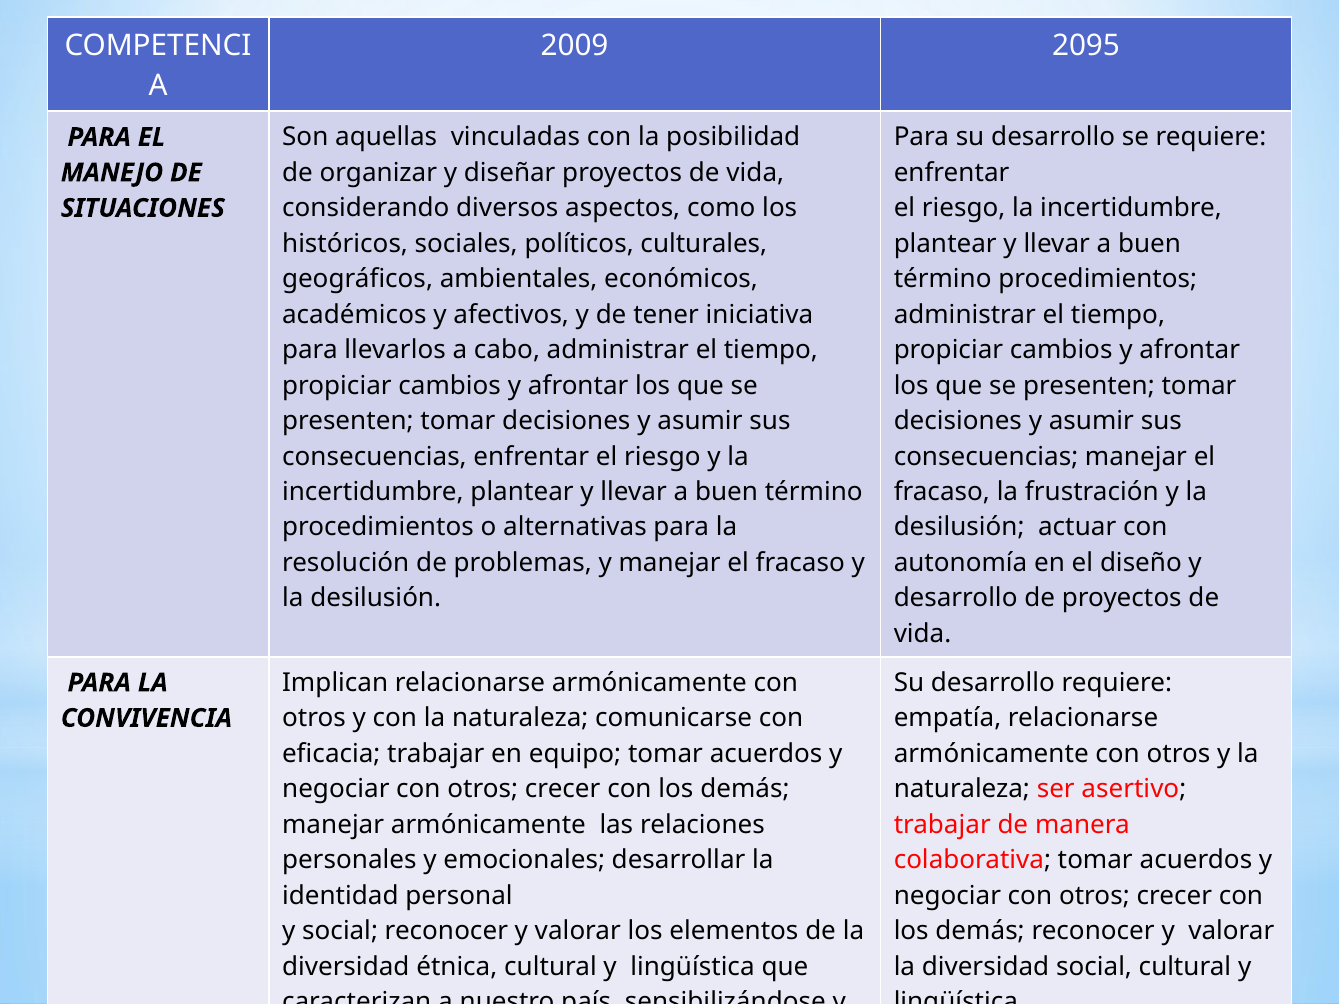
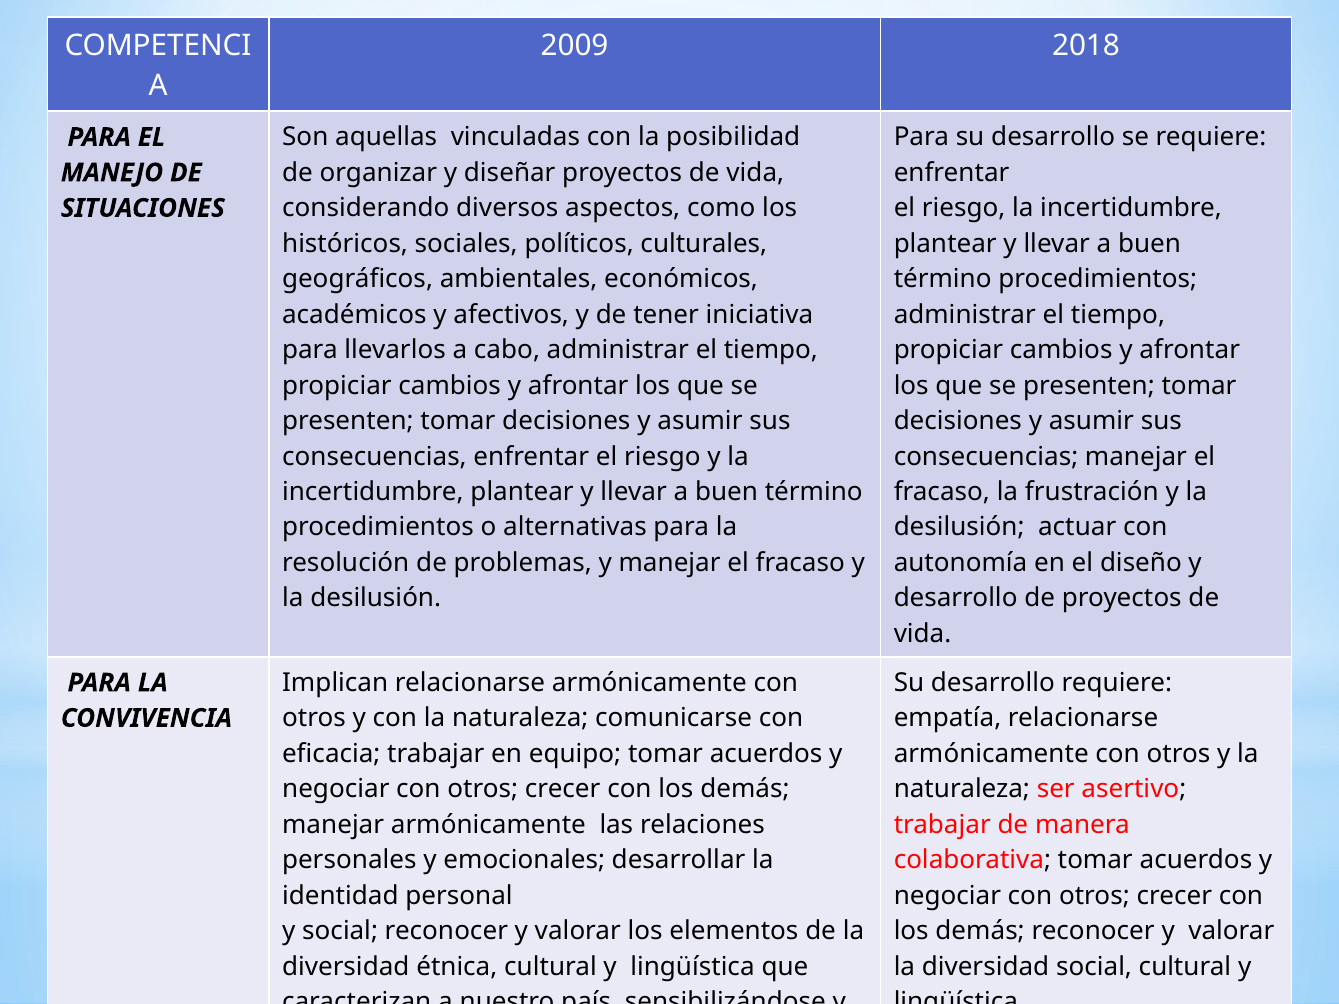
2095: 2095 -> 2018
